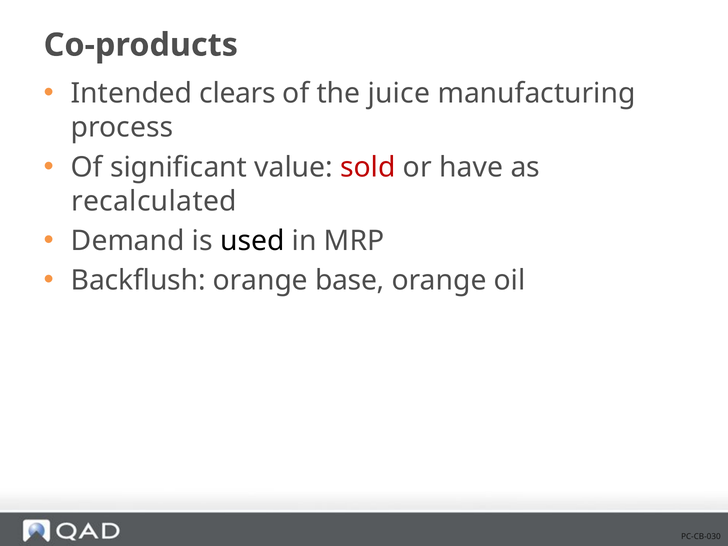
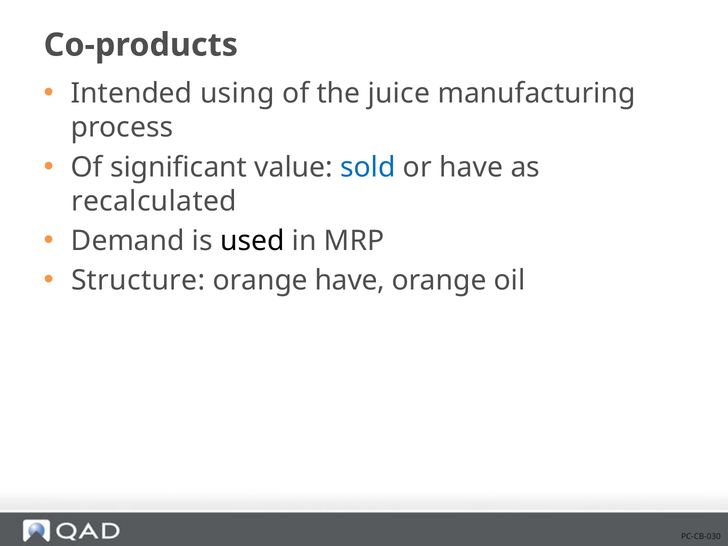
clears: clears -> using
sold colour: red -> blue
Backflush: Backflush -> Structure
orange base: base -> have
